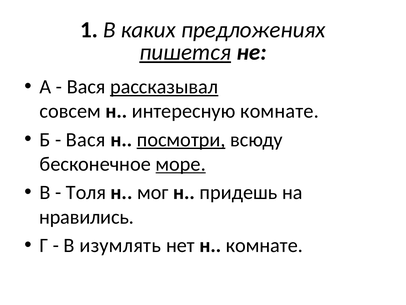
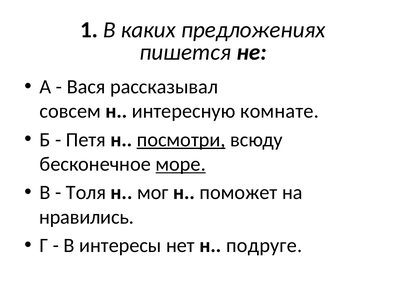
пишется underline: present -> none
рассказывал underline: present -> none
Вася at (86, 139): Вася -> Петя
придешь: придешь -> поможет
изумлять: изумлять -> интересы
н комнате: комнате -> подруге
